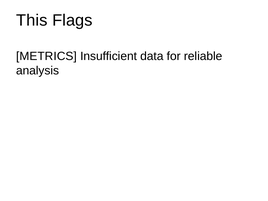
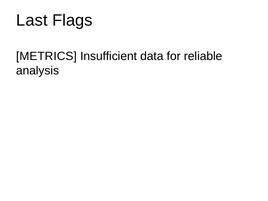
This: This -> Last
